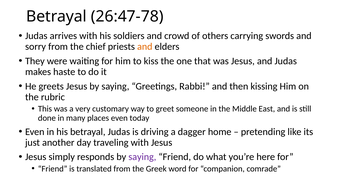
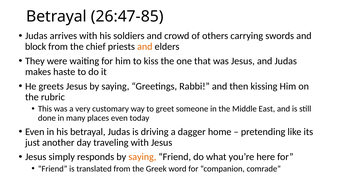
26:47-78: 26:47-78 -> 26:47-85
sorry: sorry -> block
saying at (142, 157) colour: purple -> orange
